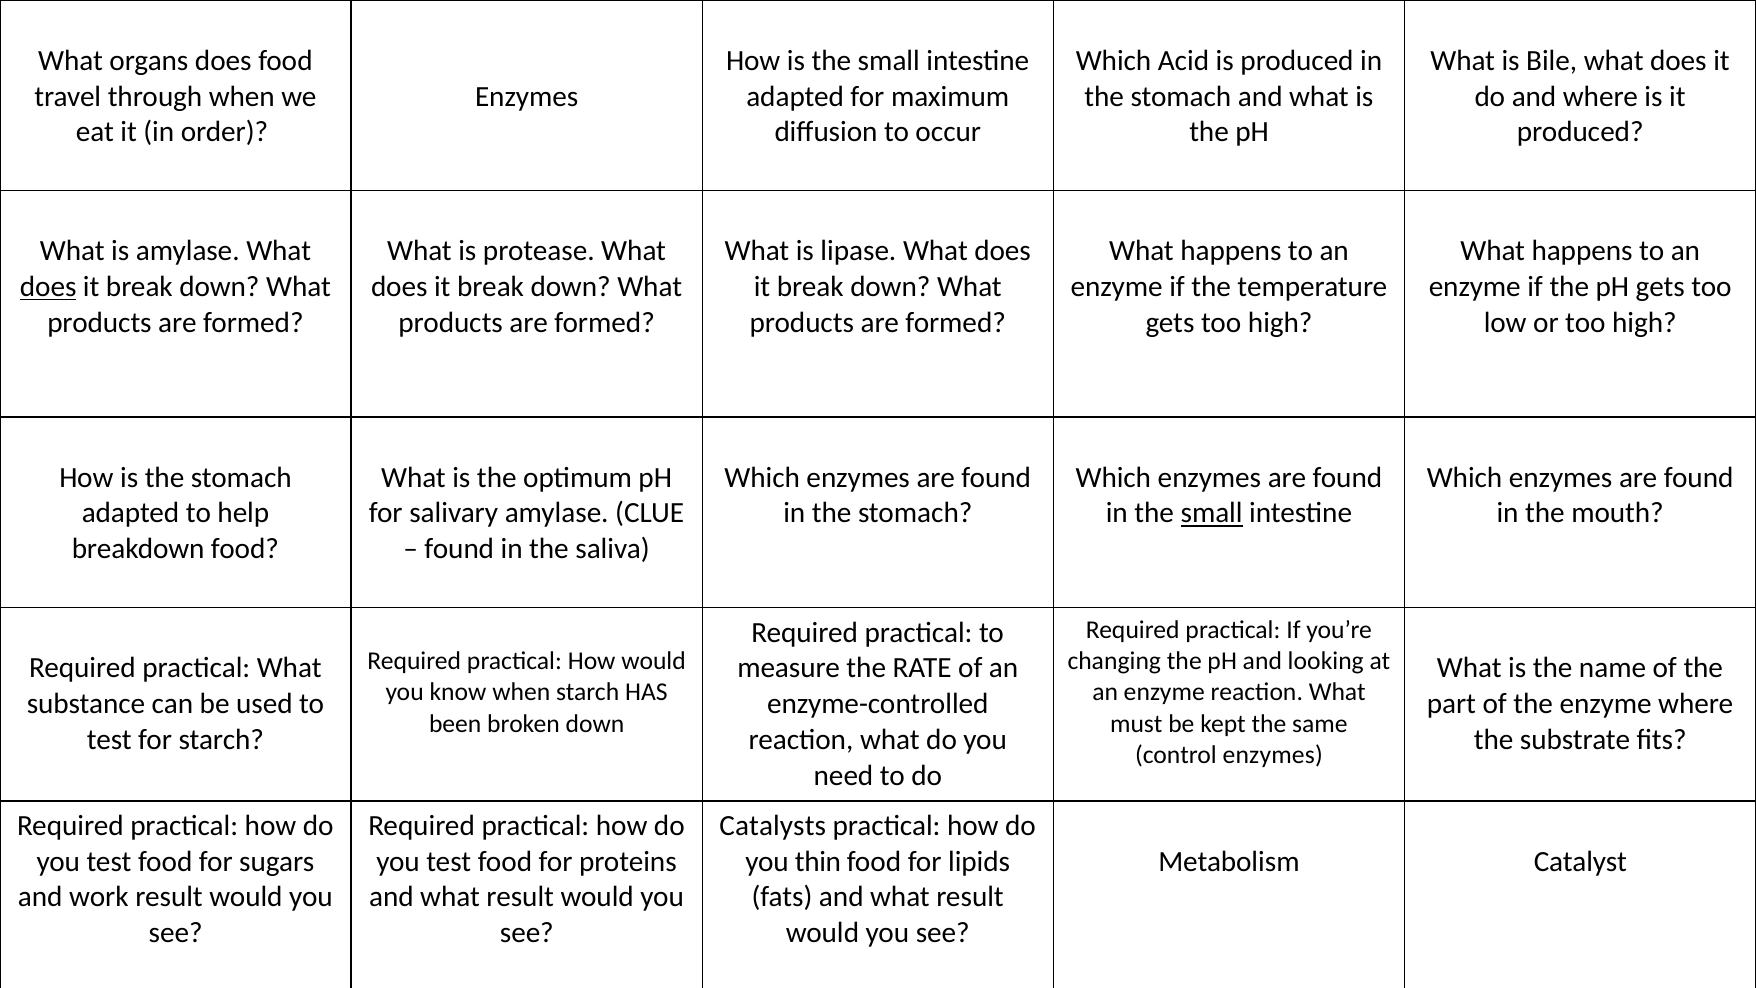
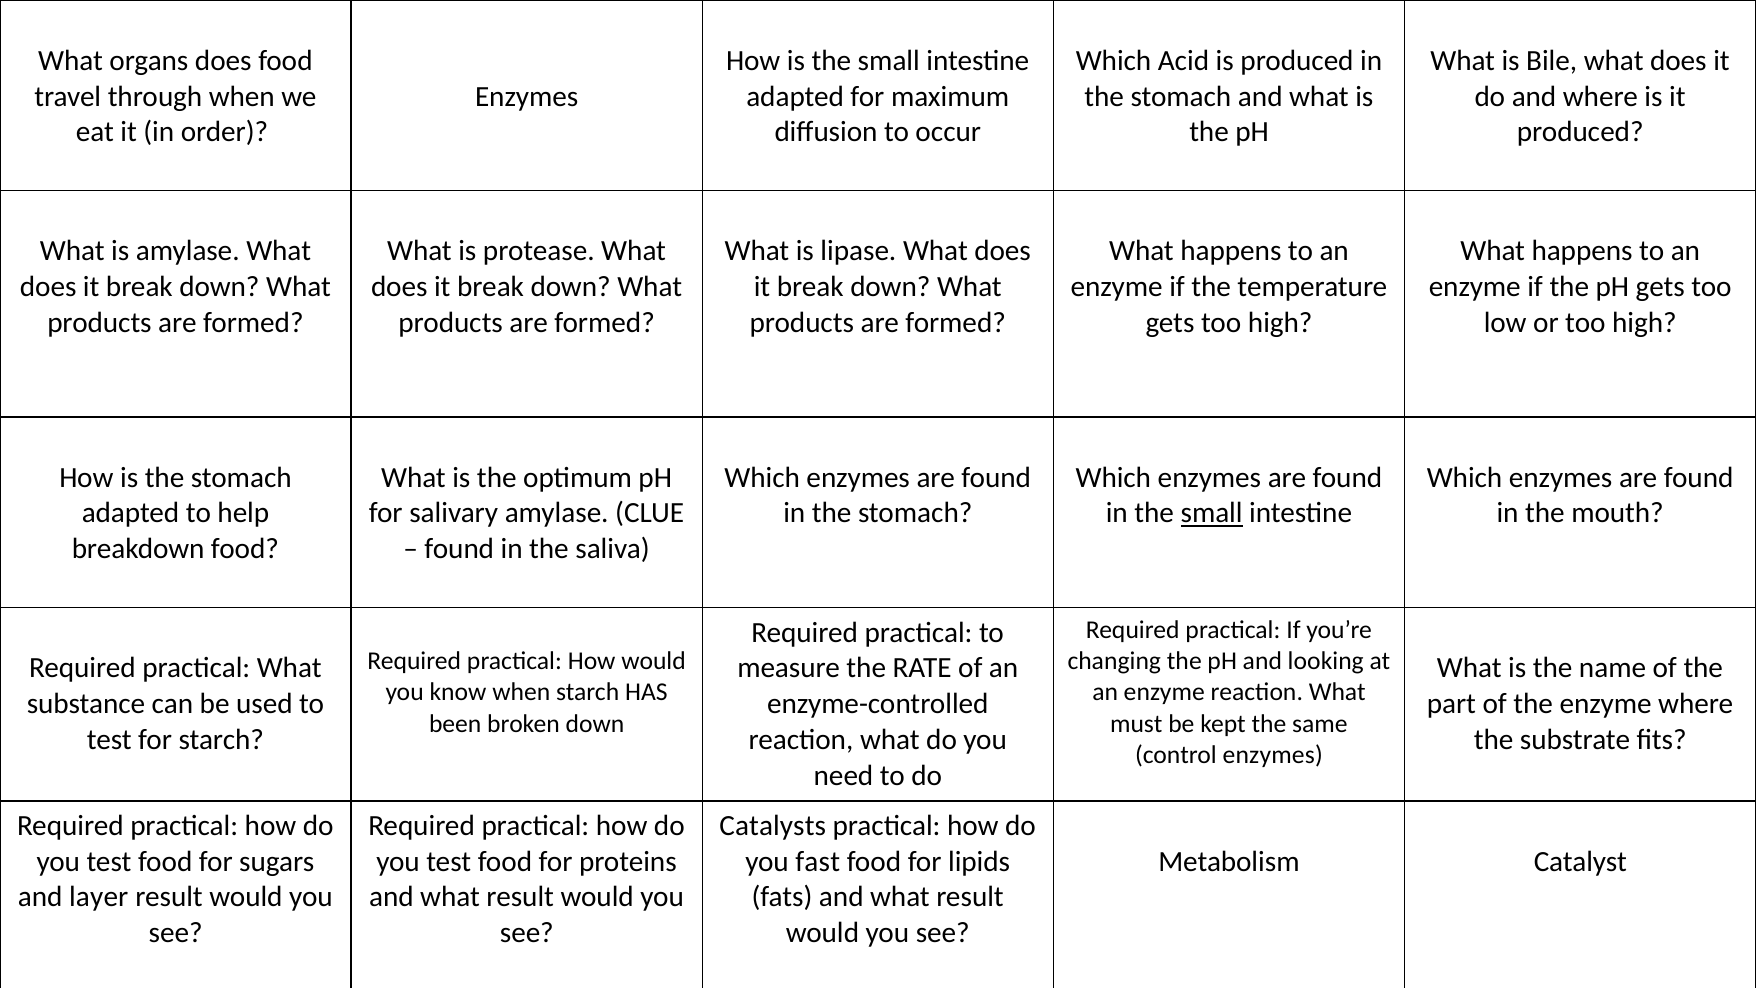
does at (48, 287) underline: present -> none
thin: thin -> fast
work: work -> layer
